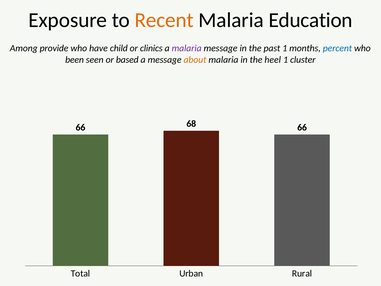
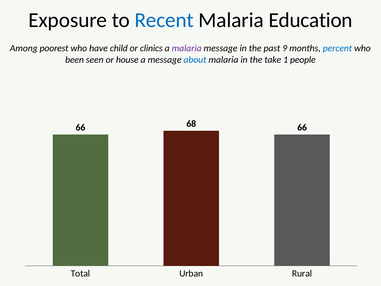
Recent colour: orange -> blue
provide: provide -> poorest
past 1: 1 -> 9
based: based -> house
about colour: orange -> blue
heel: heel -> take
cluster: cluster -> people
